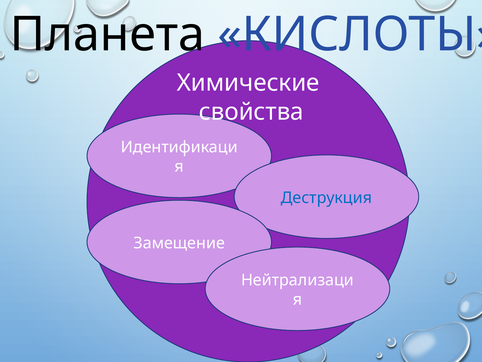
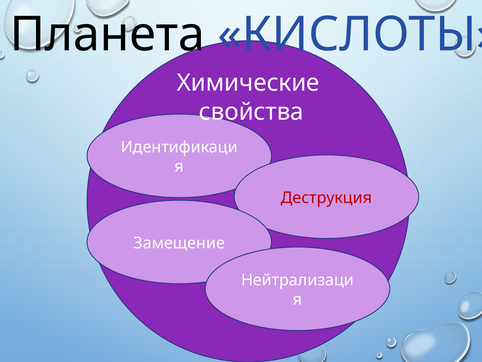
Деструкция colour: blue -> red
